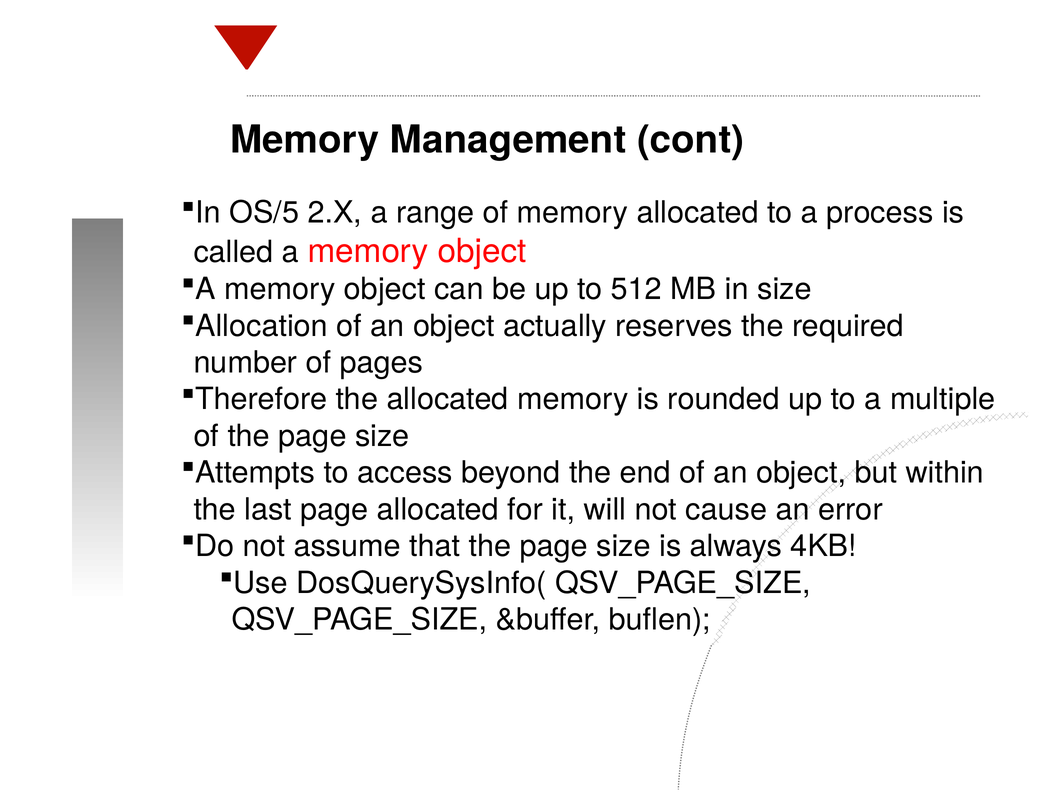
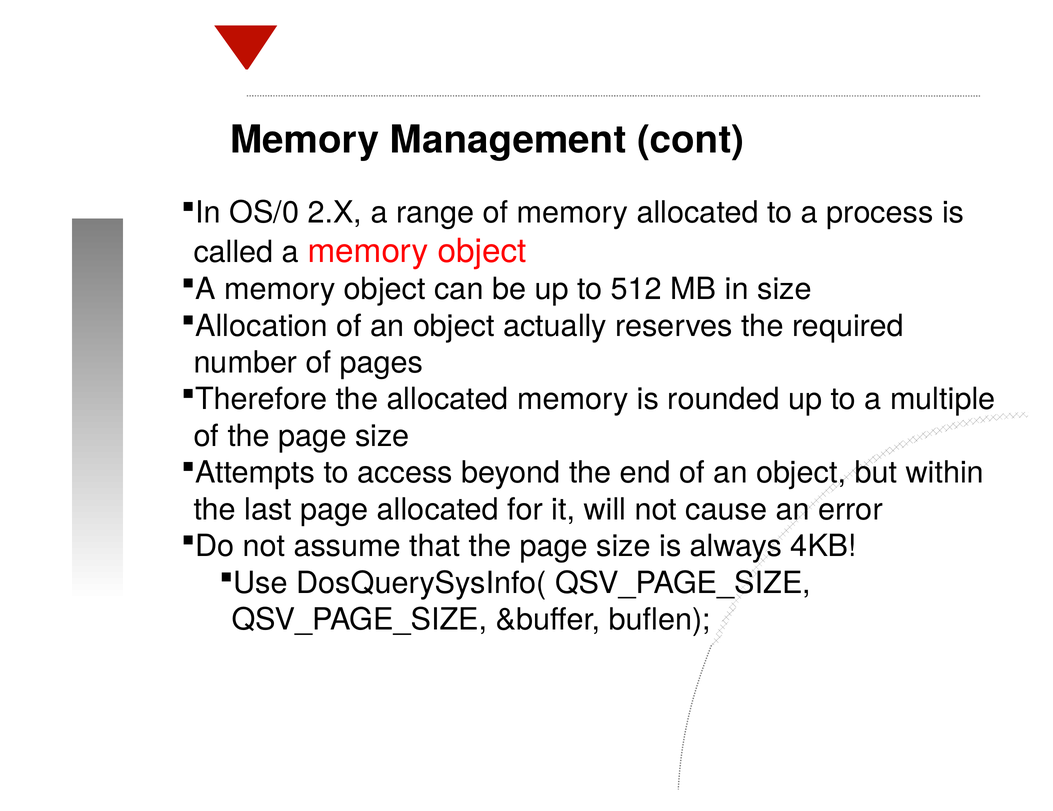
OS/5: OS/5 -> OS/0
